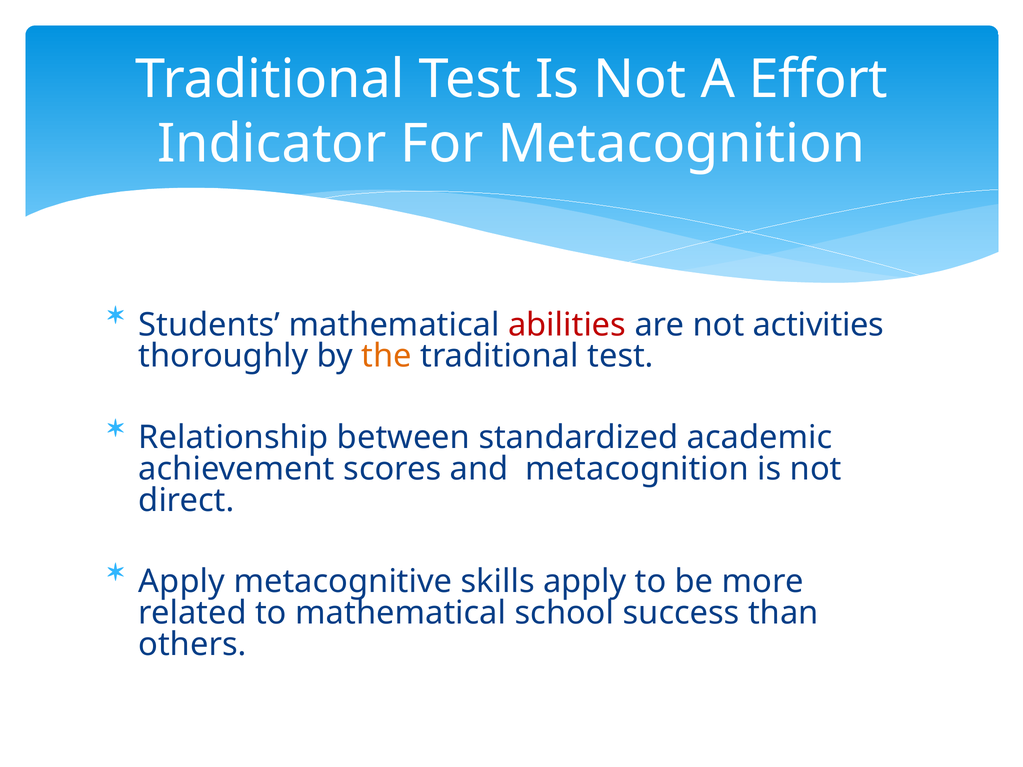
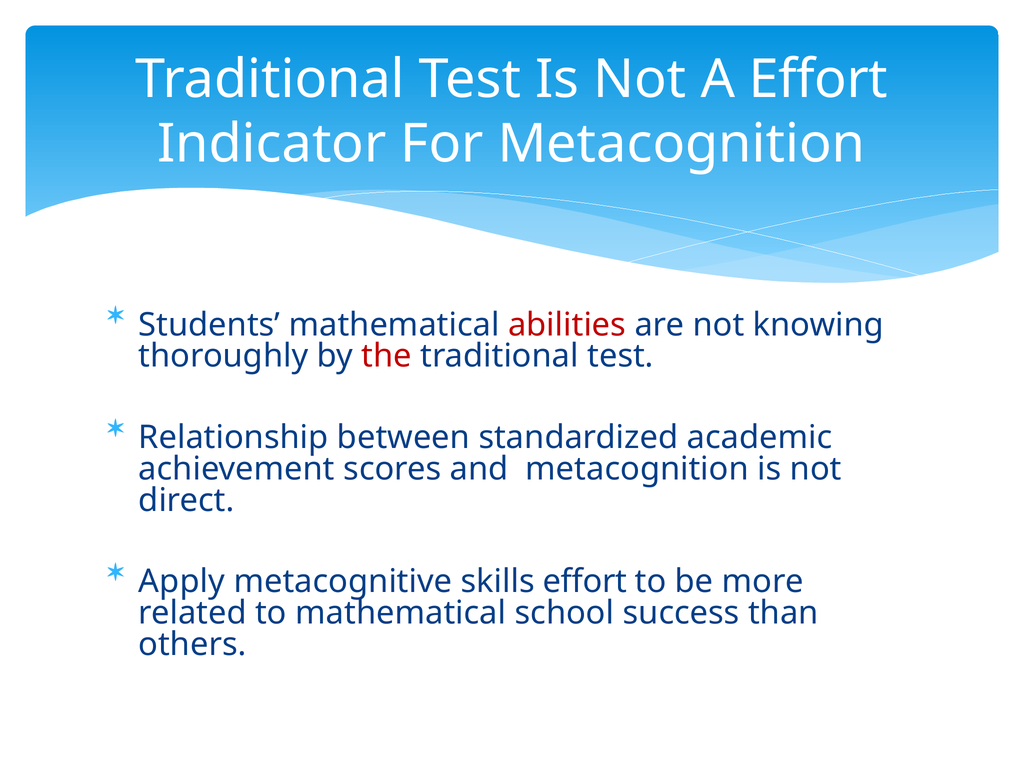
activities: activities -> knowing
the colour: orange -> red
skills apply: apply -> effort
